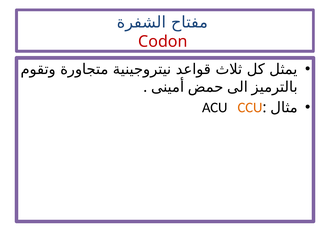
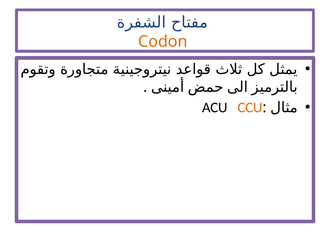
Codon colour: red -> orange
